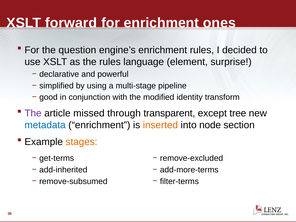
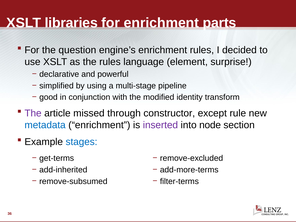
forward: forward -> libraries
ones: ones -> parts
transparent: transparent -> constructor
tree: tree -> rule
inserted colour: orange -> purple
stages colour: orange -> blue
